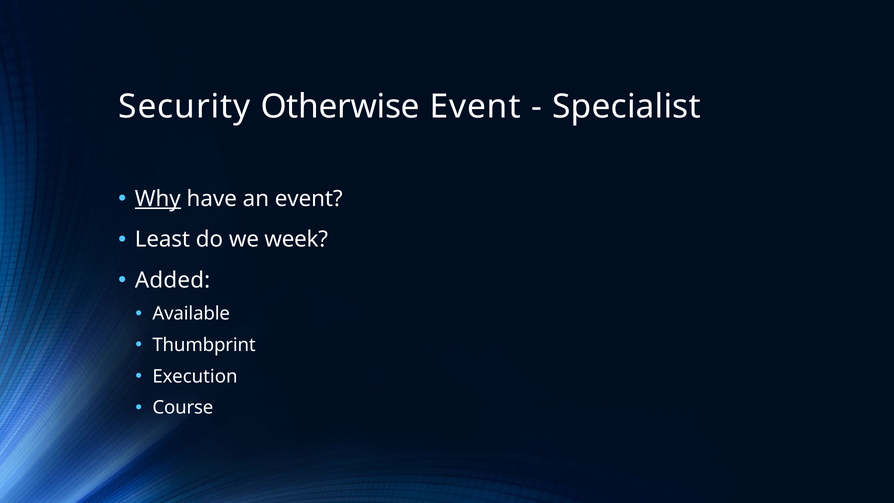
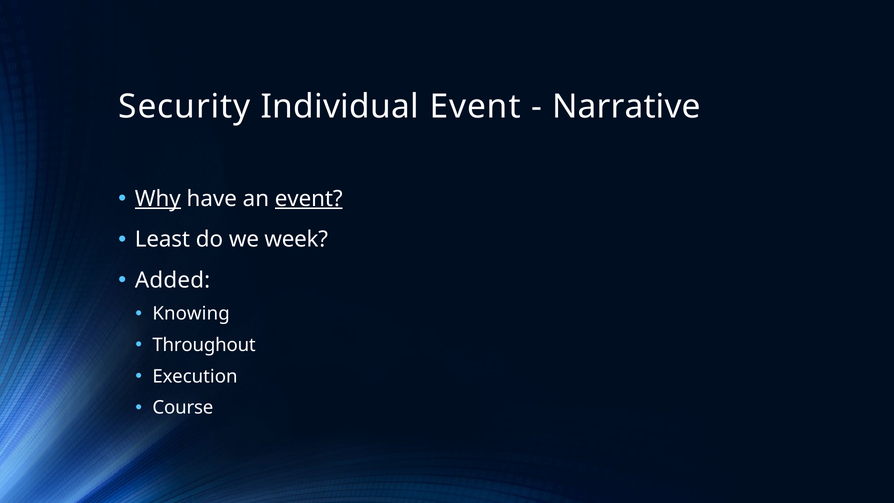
Otherwise: Otherwise -> Individual
Specialist: Specialist -> Narrative
event at (309, 199) underline: none -> present
Available: Available -> Knowing
Thumbprint: Thumbprint -> Throughout
